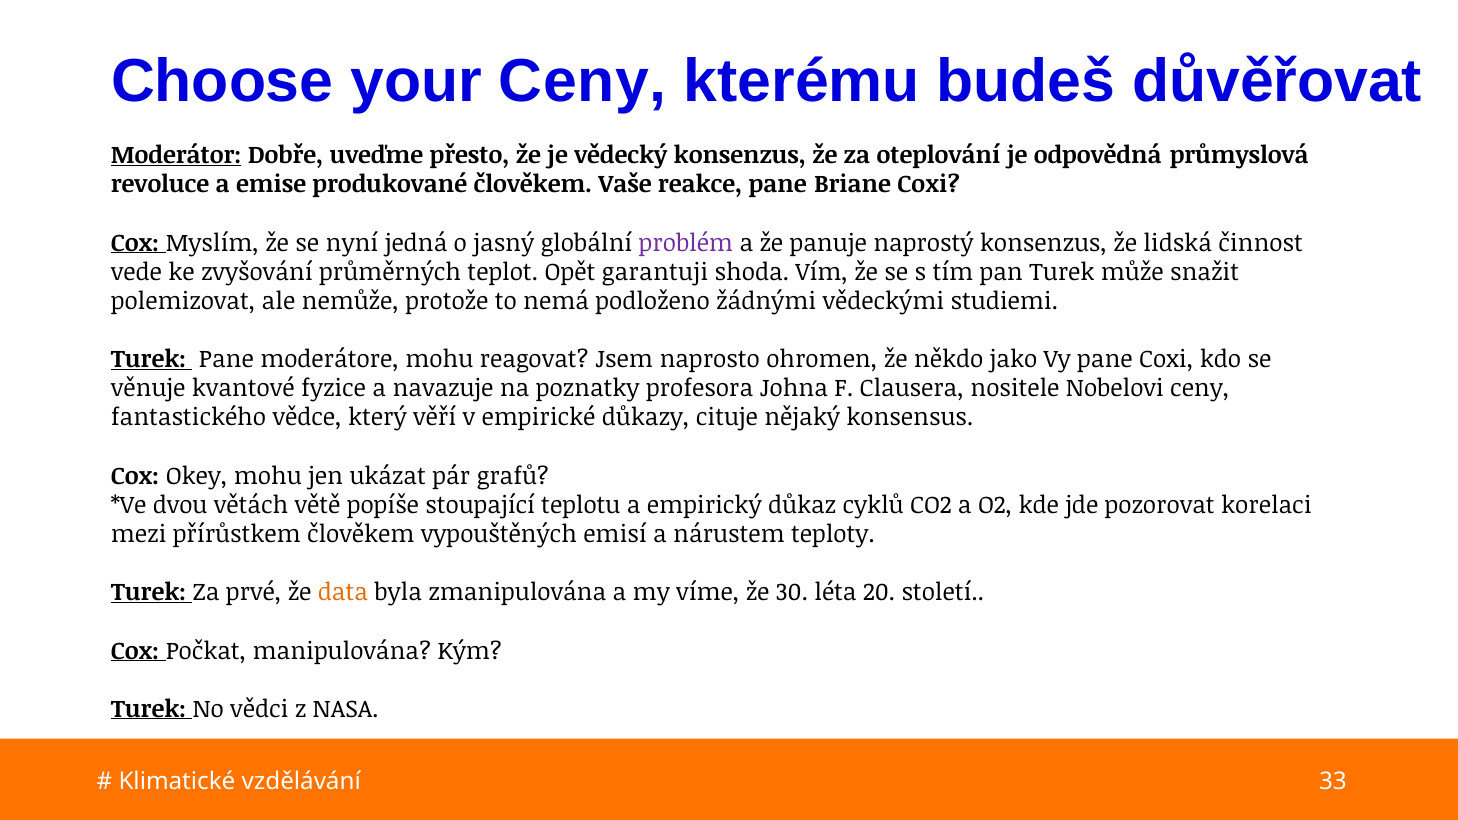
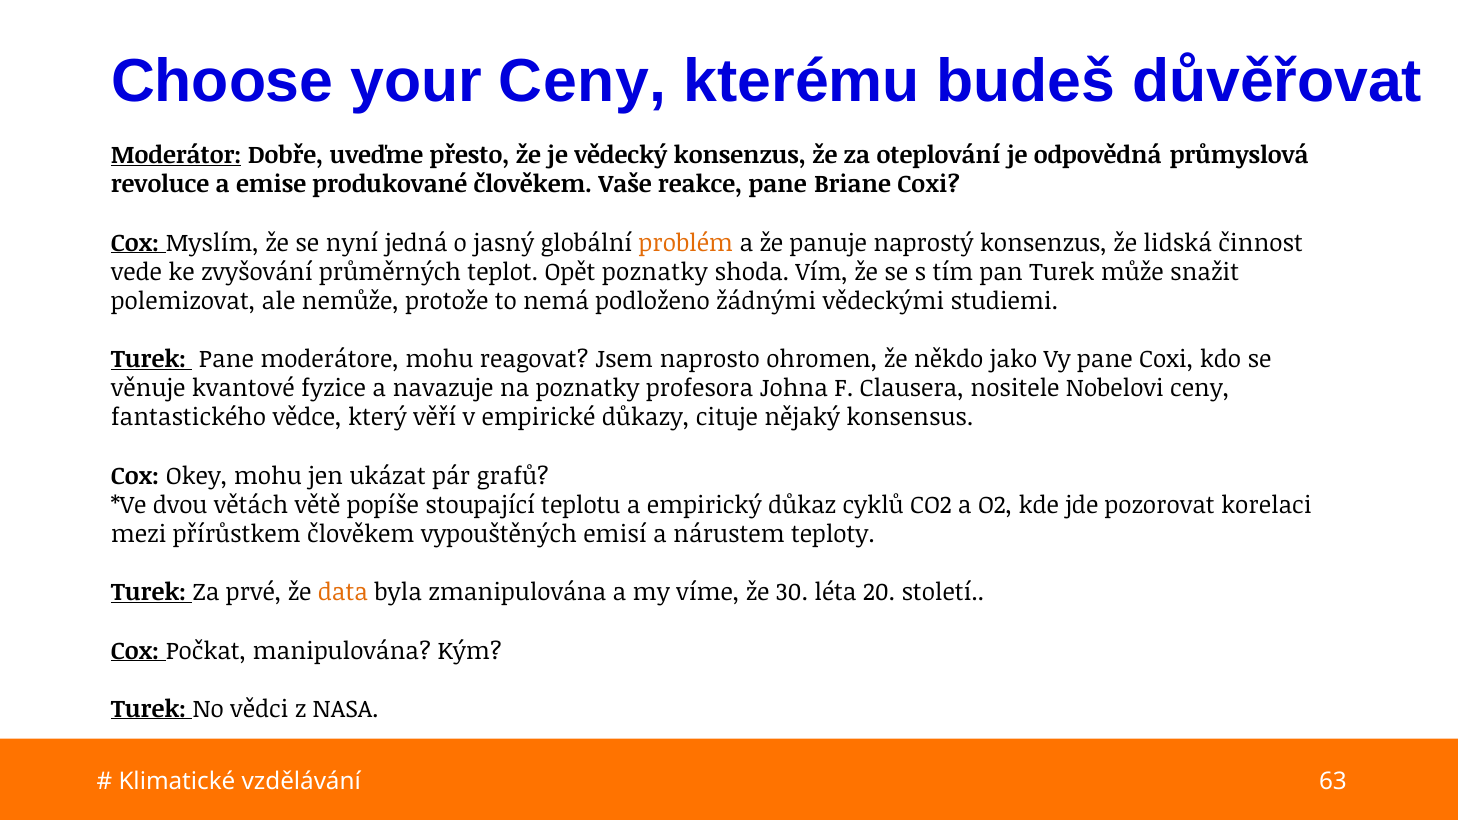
problém colour: purple -> orange
Opět garantuji: garantuji -> poznatky
33: 33 -> 63
